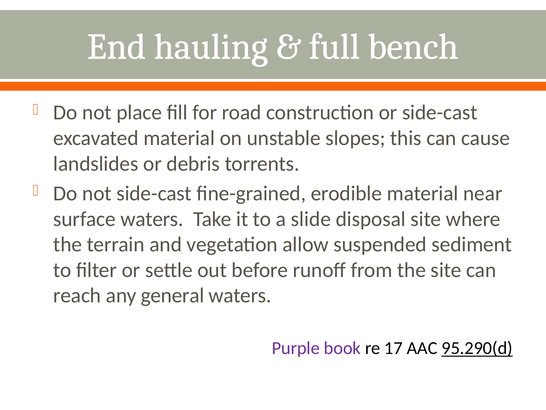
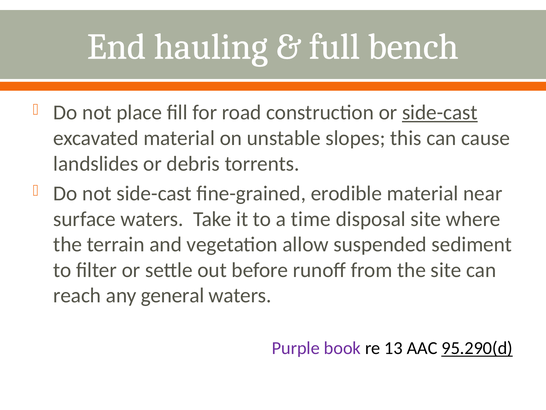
side-cast at (440, 113) underline: none -> present
slide: slide -> time
17: 17 -> 13
